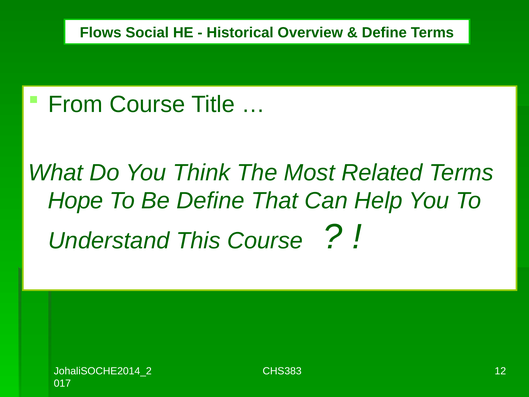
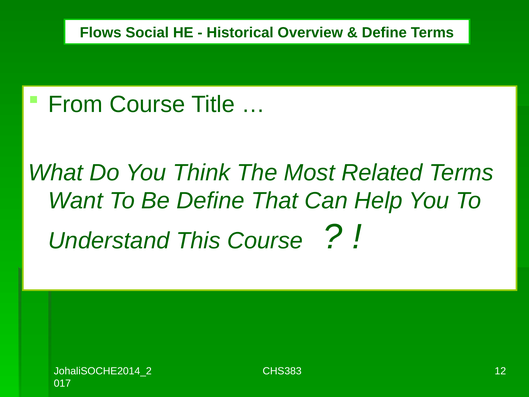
Hope: Hope -> Want
